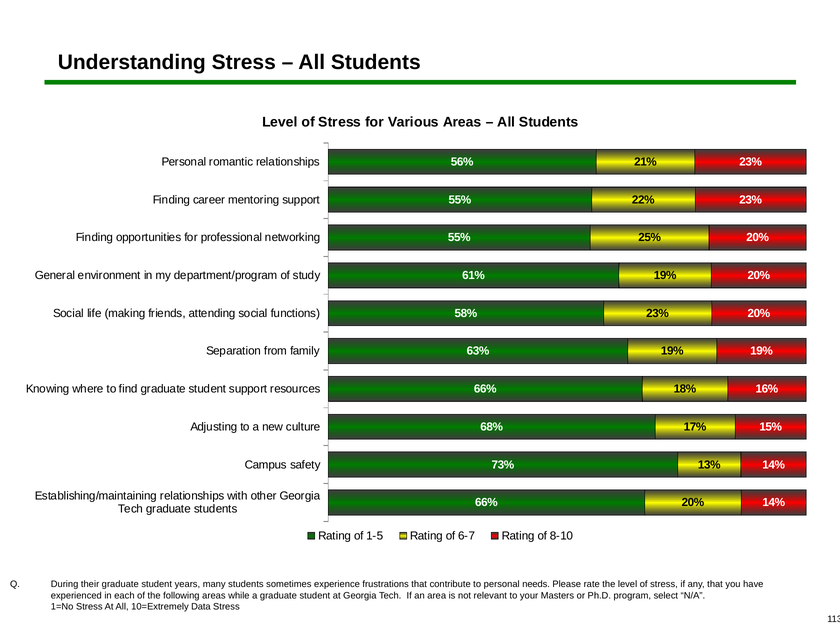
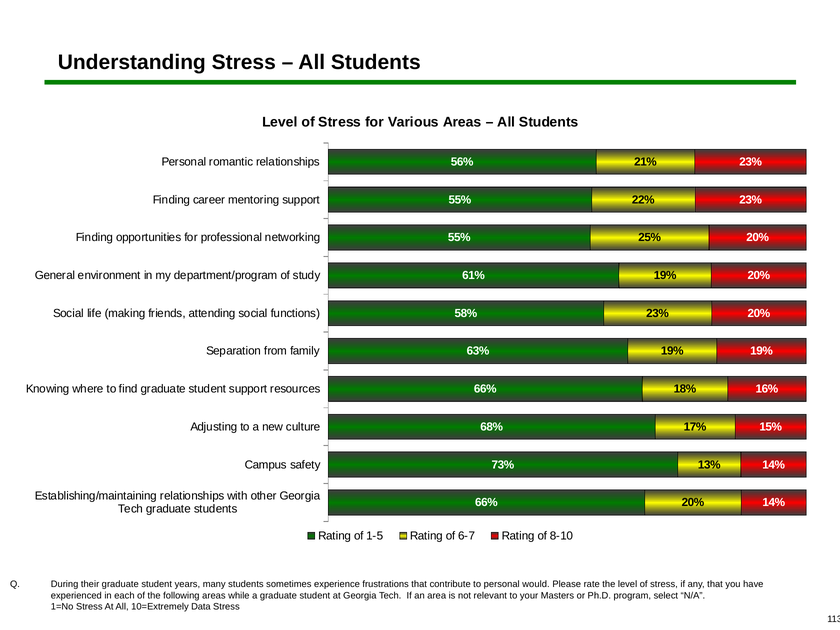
needs: needs -> would
